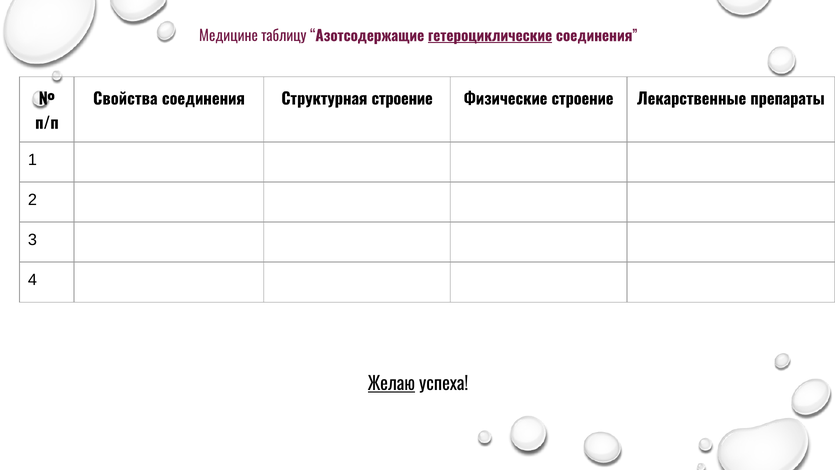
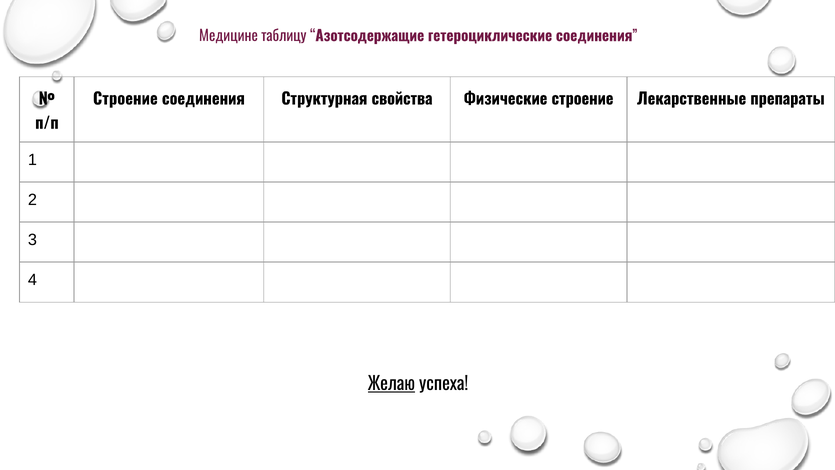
гетероциклические underline: present -> none
Свойства at (125, 99): Свойства -> Строение
Структурная строение: строение -> свойства
